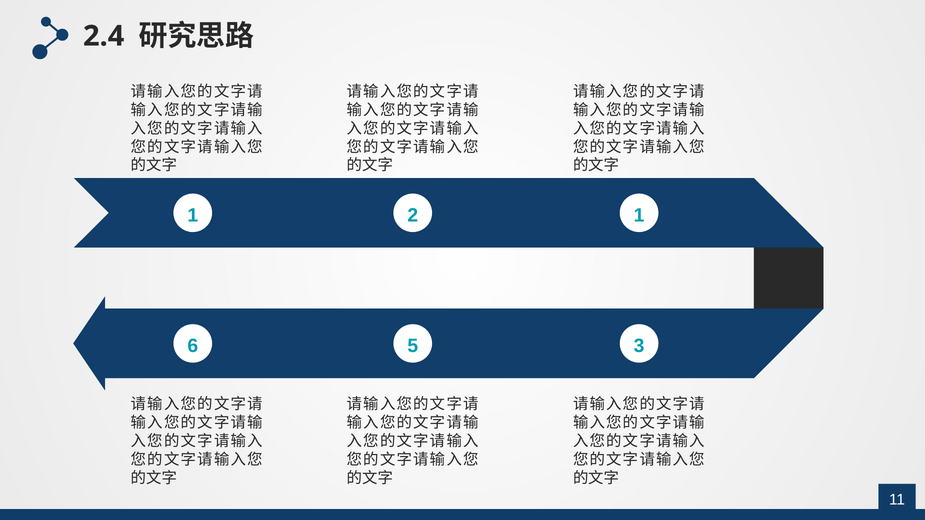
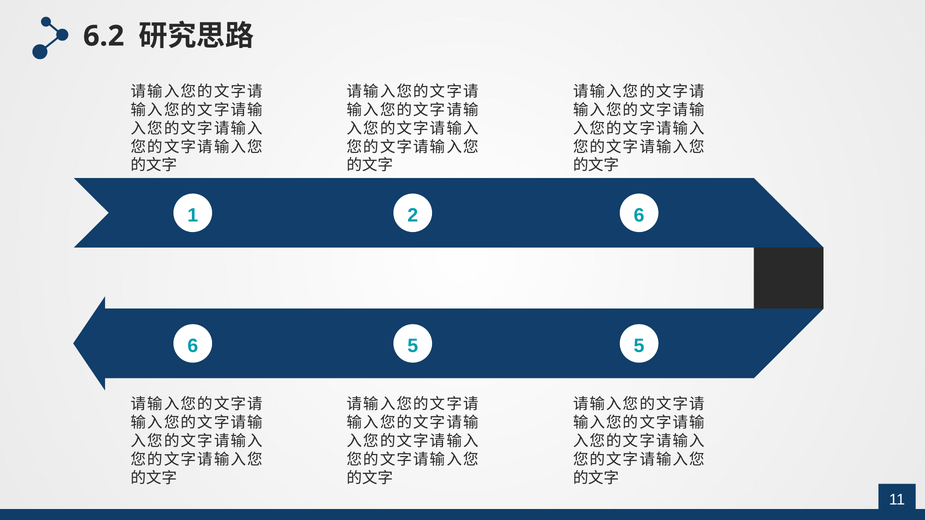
2.4: 2.4 -> 6.2
2 1: 1 -> 6
5 3: 3 -> 5
